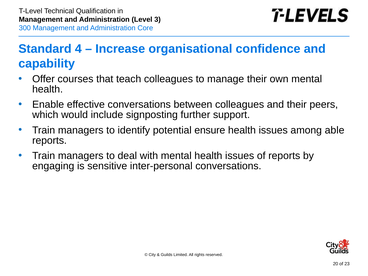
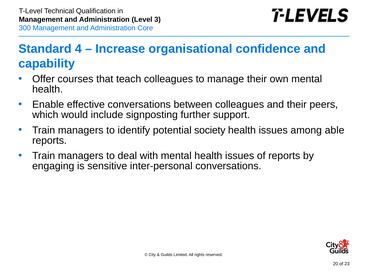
ensure: ensure -> society
